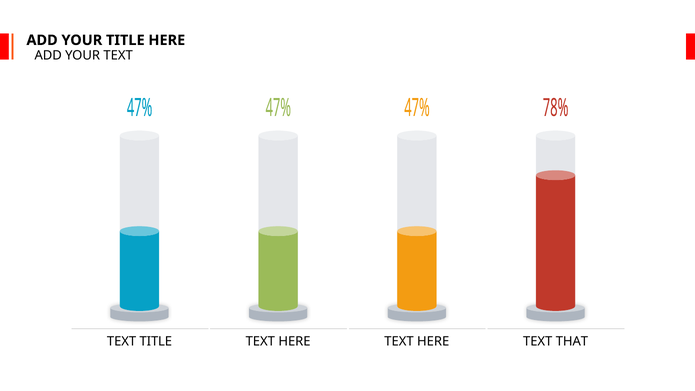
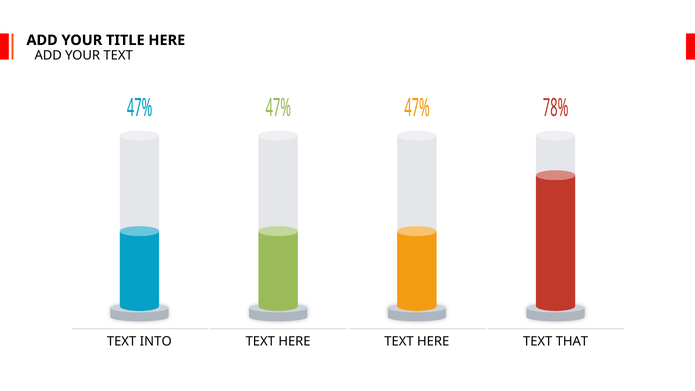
TEXT TITLE: TITLE -> INTO
